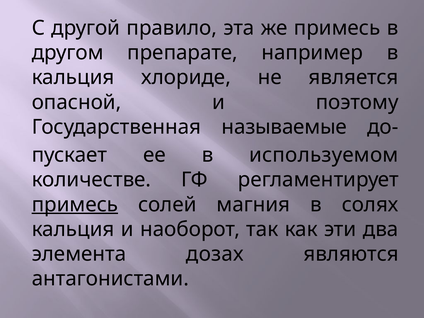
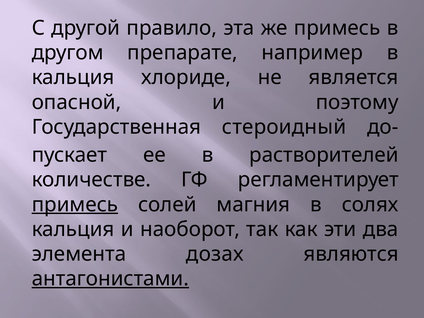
называемые: называемые -> стероидный
используемом: используемом -> растворителей
антагонистами underline: none -> present
